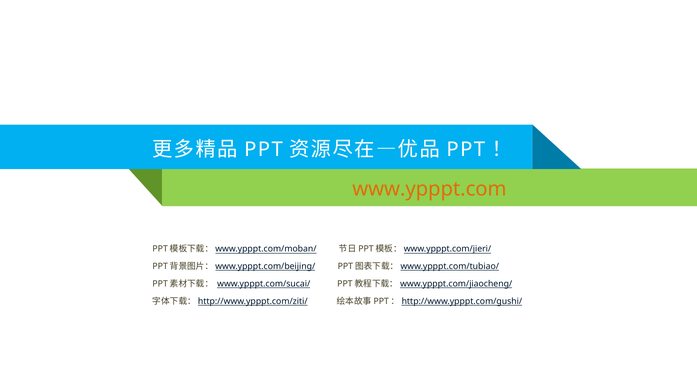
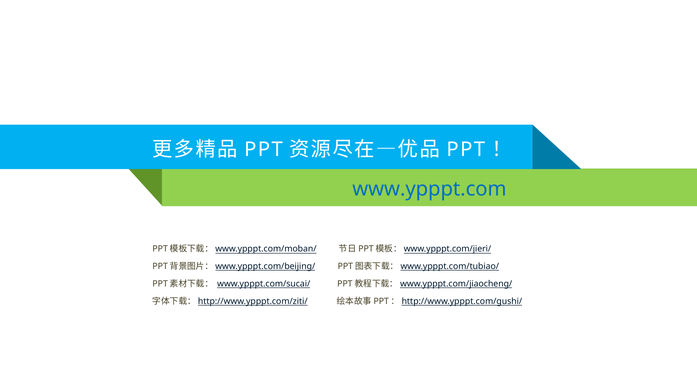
www.ypppt.com colour: orange -> blue
